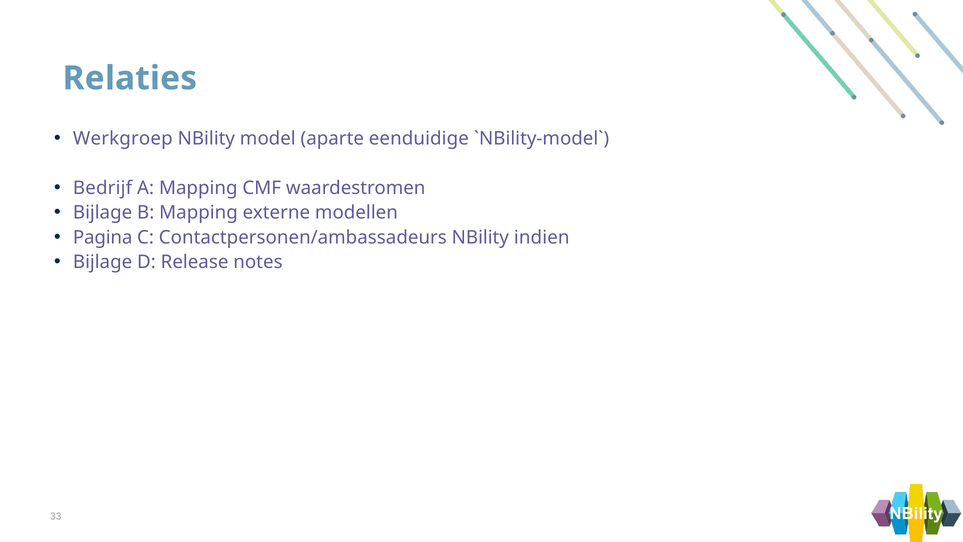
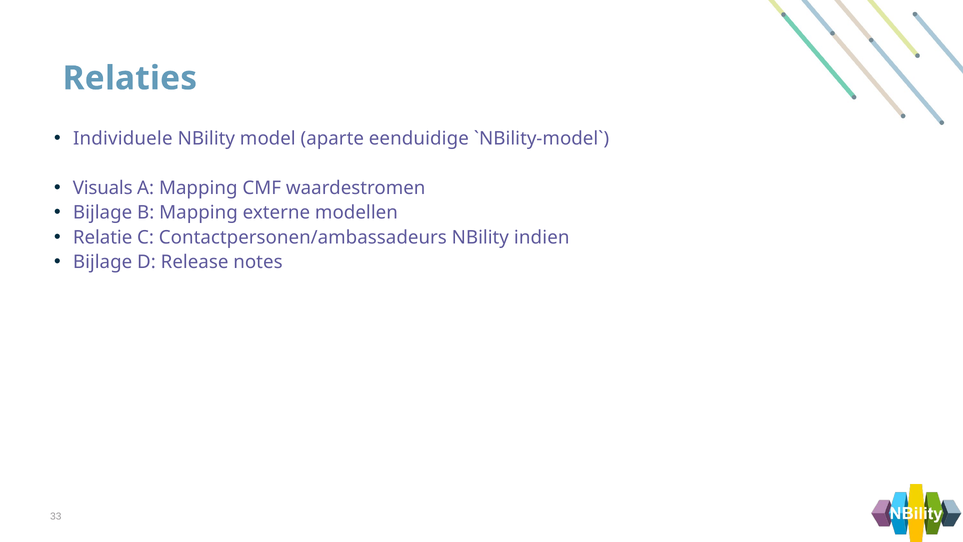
Werkgroep: Werkgroep -> Individuele
Bedrijf: Bedrijf -> Visuals
Pagina: Pagina -> Relatie
